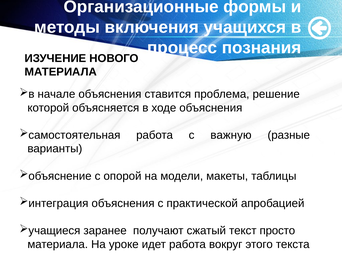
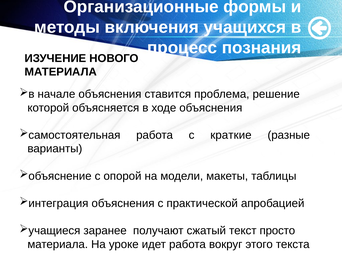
важную: важную -> краткие
